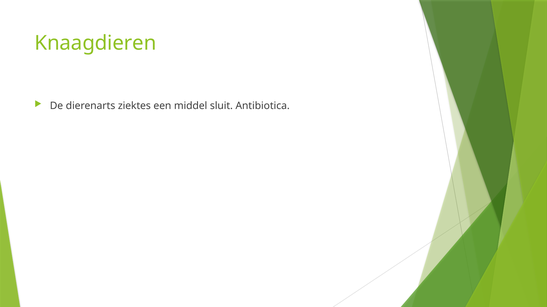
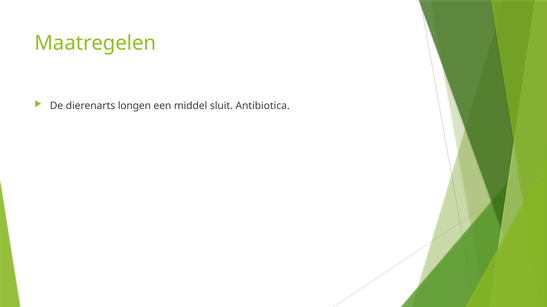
Knaagdieren: Knaagdieren -> Maatregelen
ziektes: ziektes -> longen
